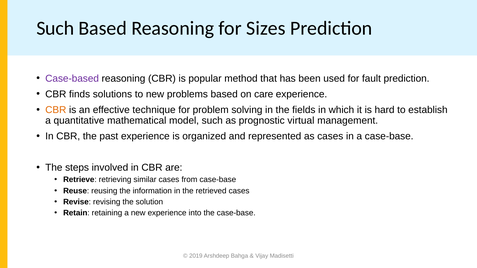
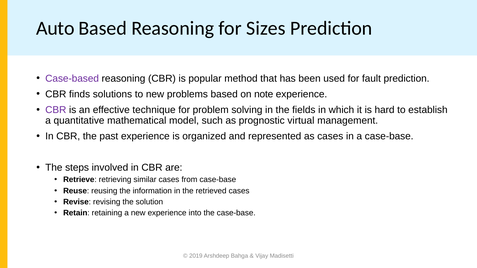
Such at (55, 28): Such -> Auto
care: care -> note
CBR at (56, 110) colour: orange -> purple
